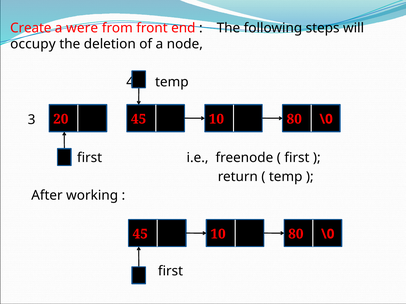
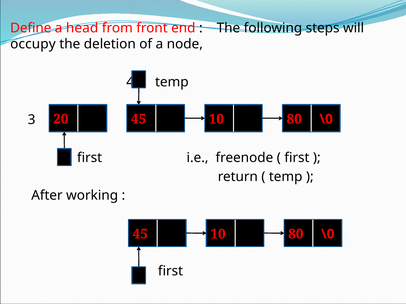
Create: Create -> Define
were: were -> head
